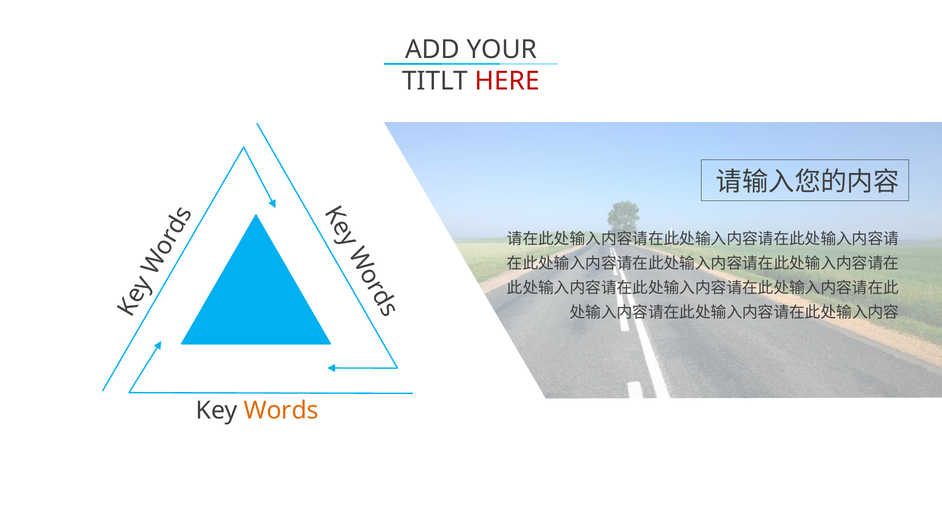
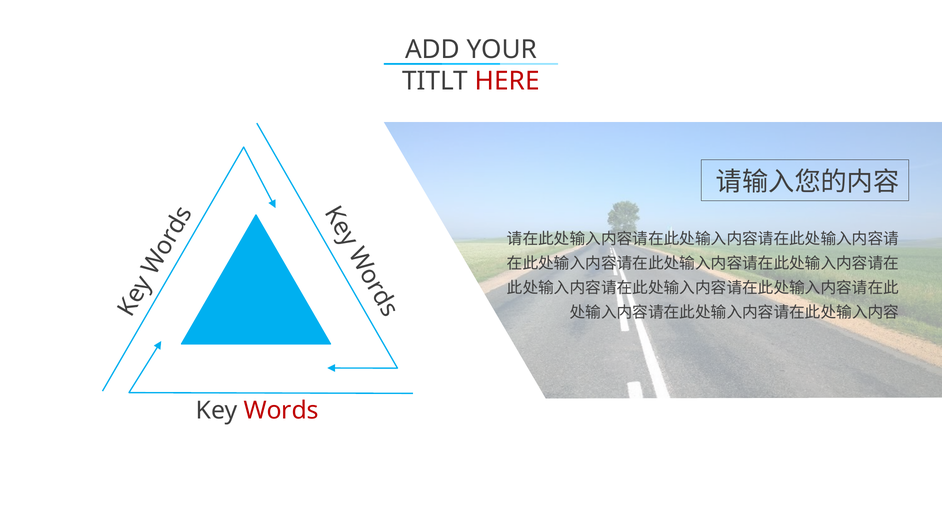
Words colour: orange -> red
